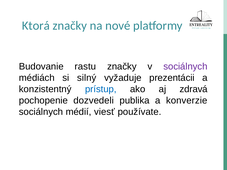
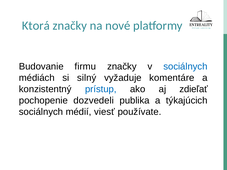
rastu: rastu -> firmu
sociálnych at (185, 67) colour: purple -> blue
prezentácii: prezentácii -> komentáre
zdravá: zdravá -> zdieľať
konverzie: konverzie -> týkajúcich
